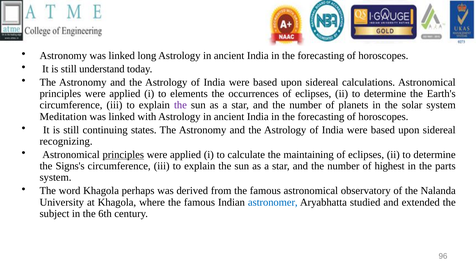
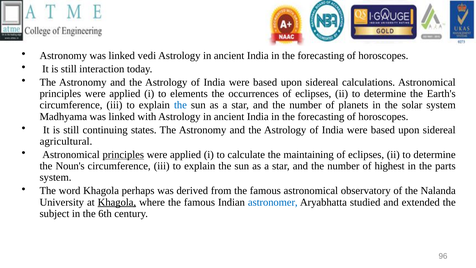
long: long -> vedi
understand: understand -> interaction
the at (180, 105) colour: purple -> blue
Meditation: Meditation -> Madhyama
recognizing: recognizing -> agricultural
Signs's: Signs's -> Noun's
Khagola at (117, 202) underline: none -> present
